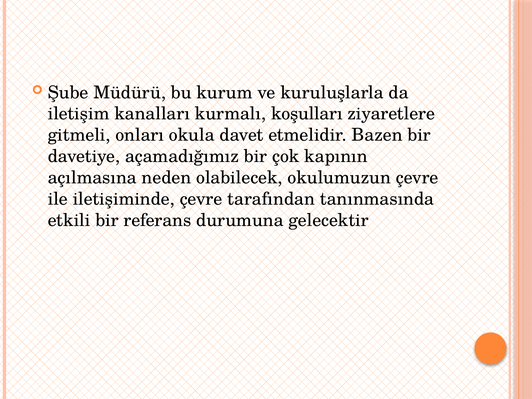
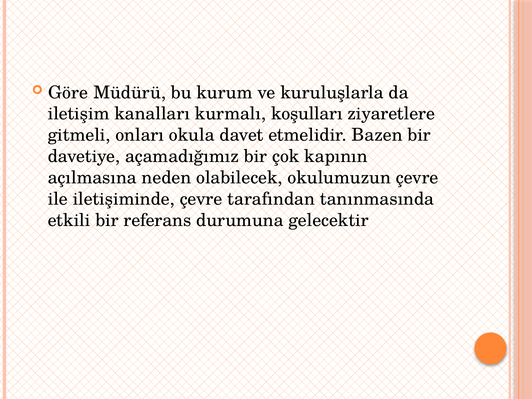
Şube: Şube -> Göre
